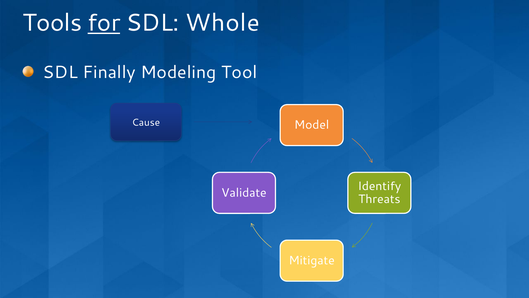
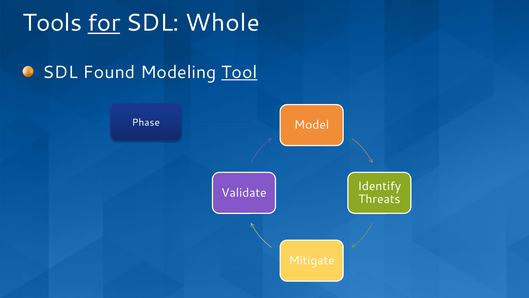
Finally: Finally -> Found
Tool underline: none -> present
Cause: Cause -> Phase
